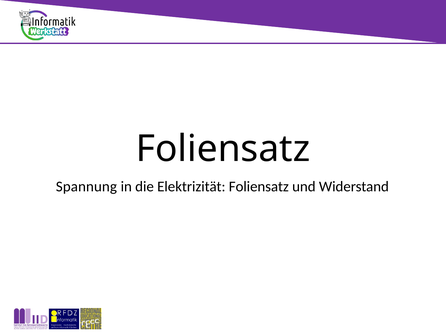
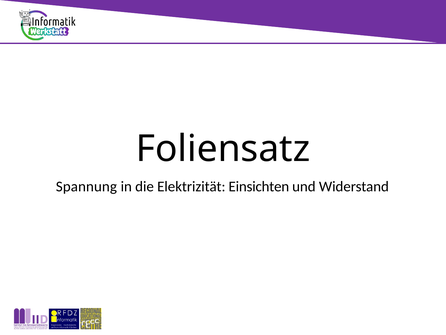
Elektrizität Foliensatz: Foliensatz -> Einsichten
